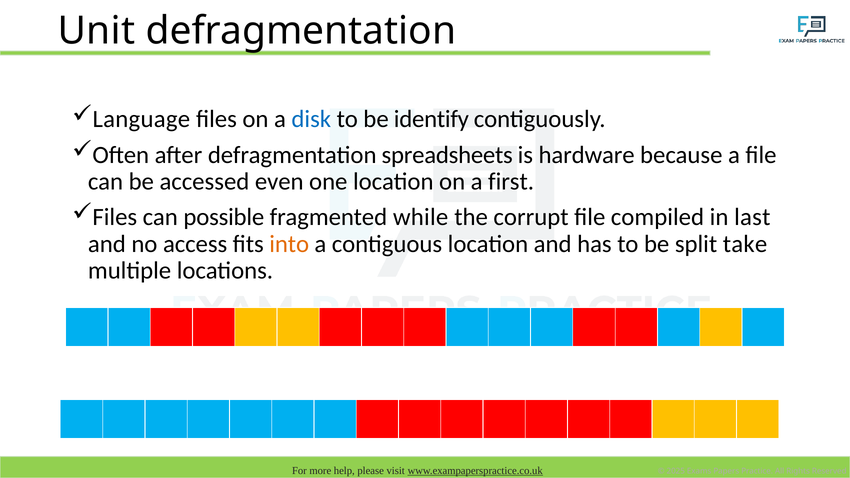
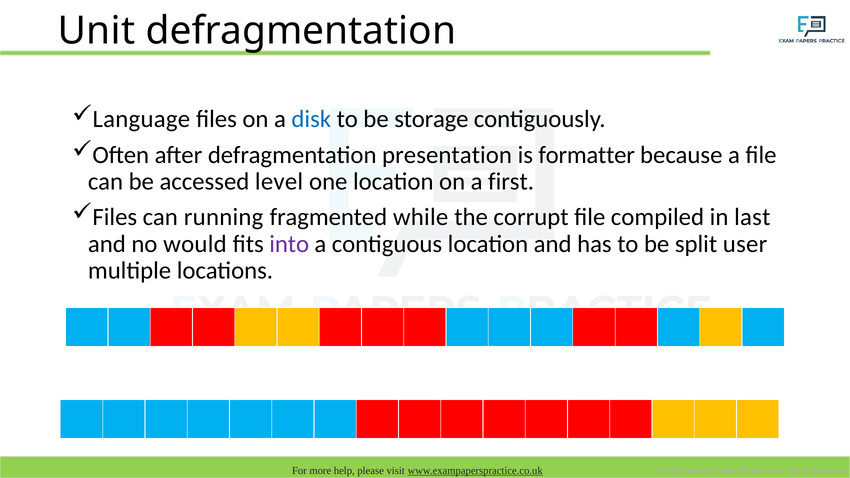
identify: identify -> storage
spreadsheets: spreadsheets -> presentation
hardware: hardware -> formatter
even: even -> level
possible: possible -> running
access: access -> would
into colour: orange -> purple
take: take -> user
